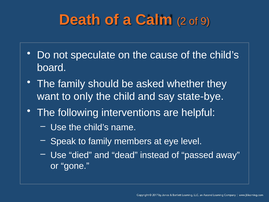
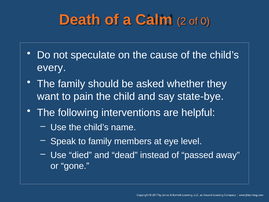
9: 9 -> 0
board: board -> every
only: only -> pain
